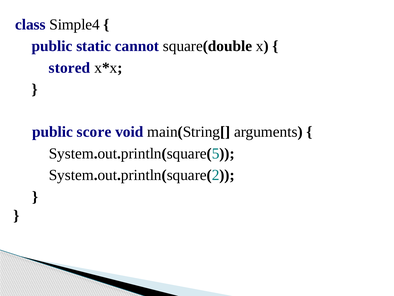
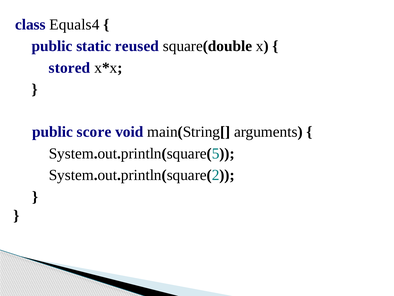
Simple4: Simple4 -> Equals4
cannot: cannot -> reused
